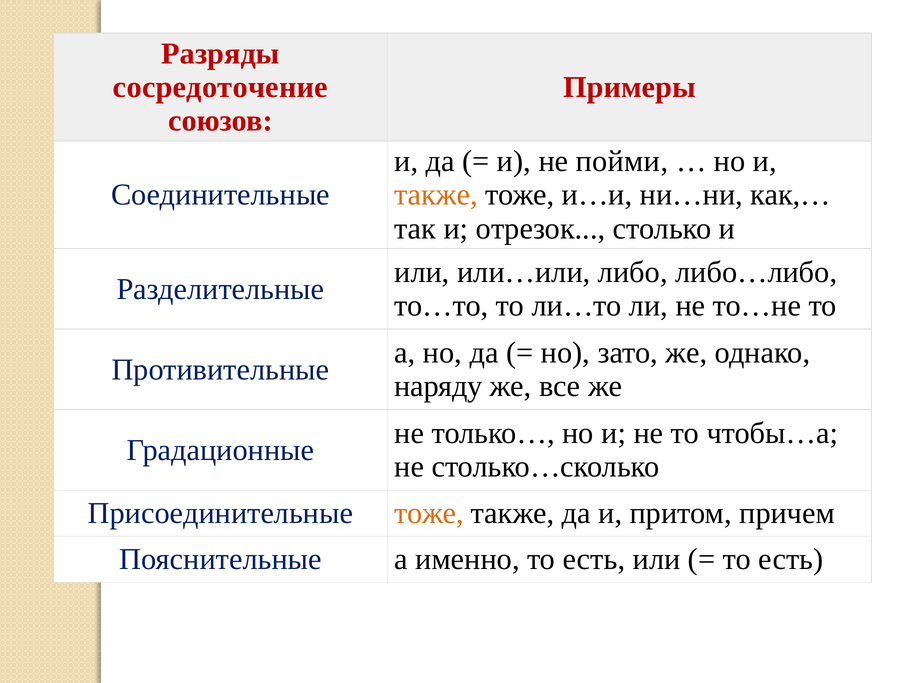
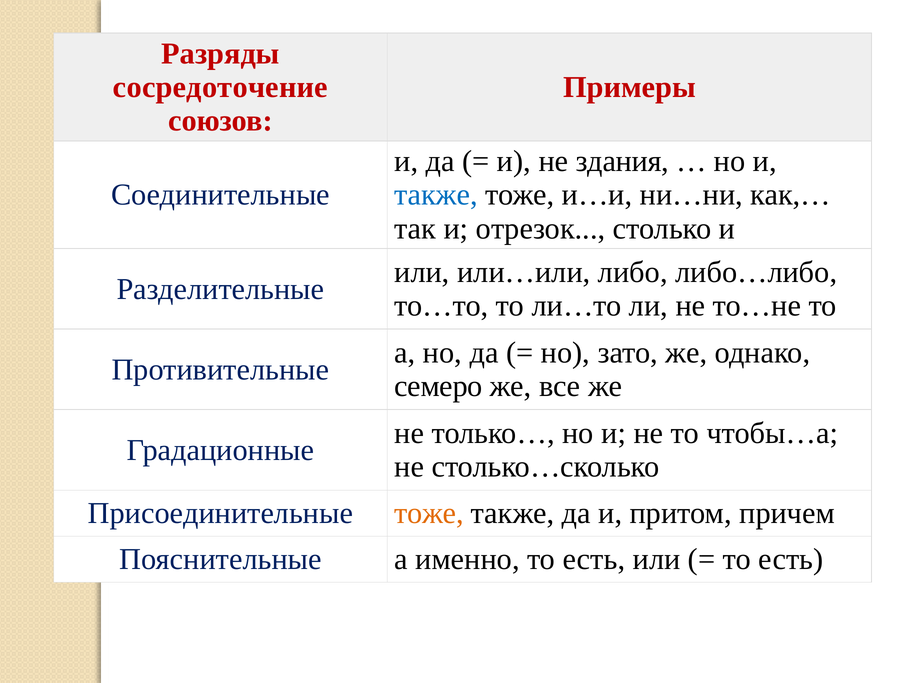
пойми: пойми -> здания
также at (436, 195) colour: orange -> blue
наряду: наряду -> семеро
